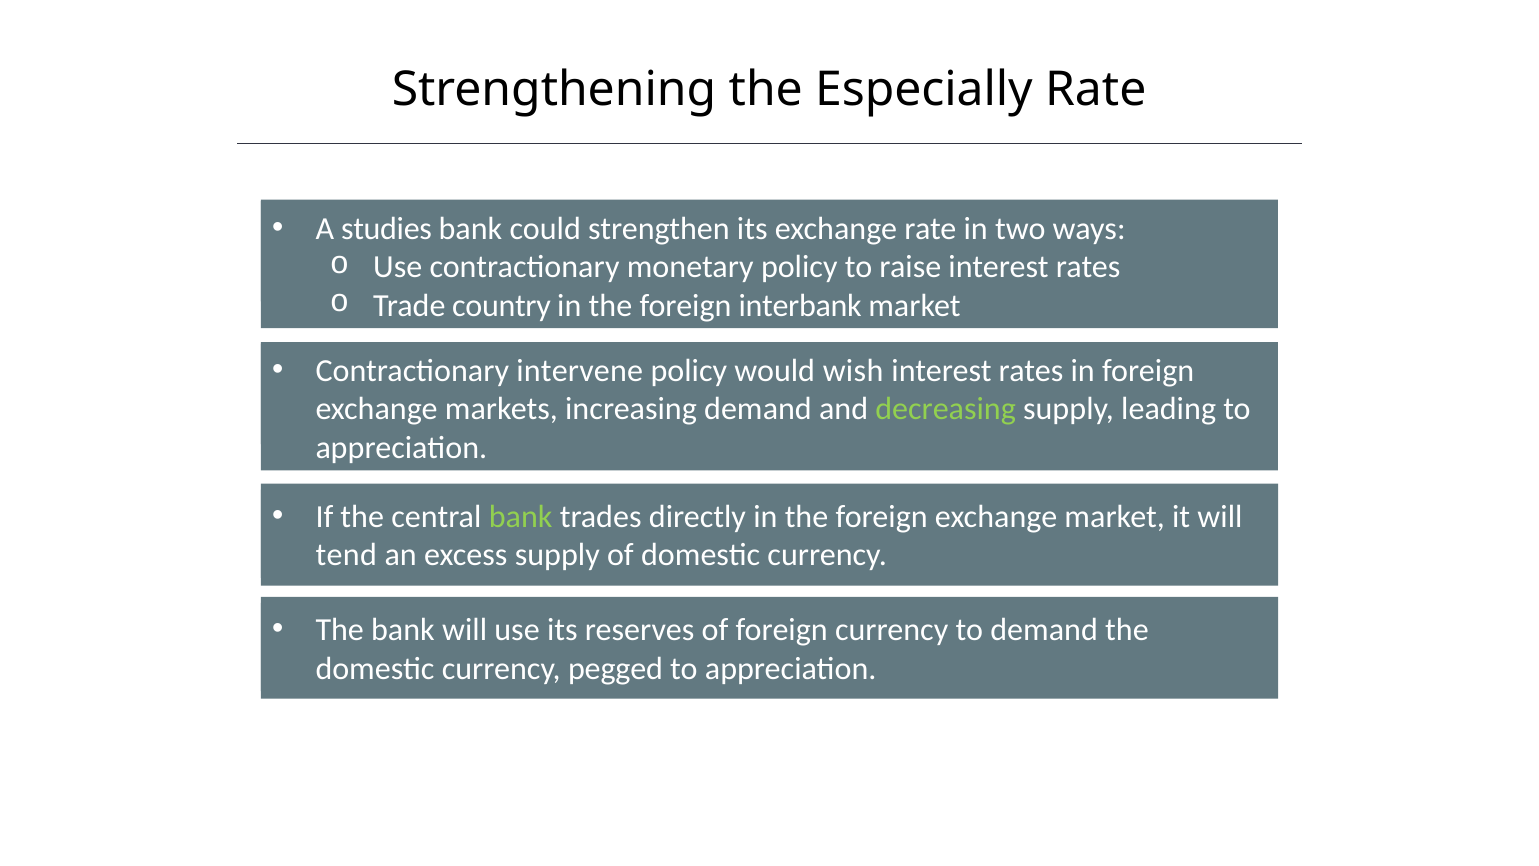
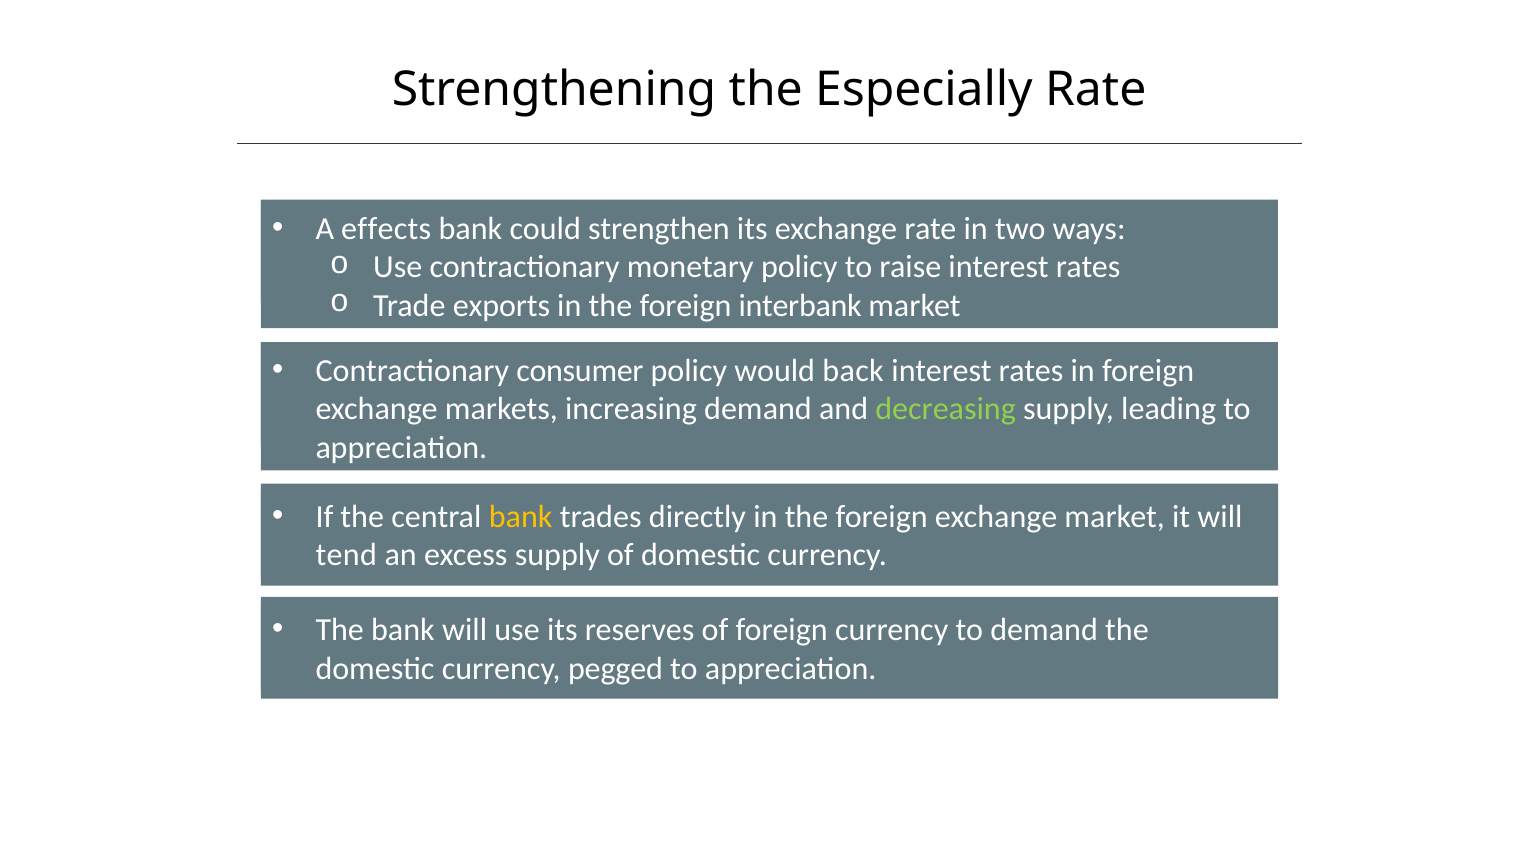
studies: studies -> effects
country: country -> exports
intervene: intervene -> consumer
wish: wish -> back
bank at (521, 517) colour: light green -> yellow
